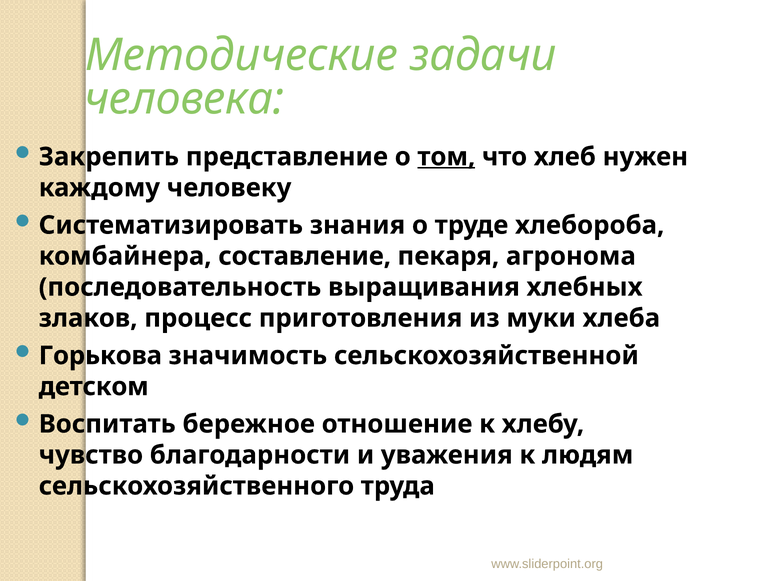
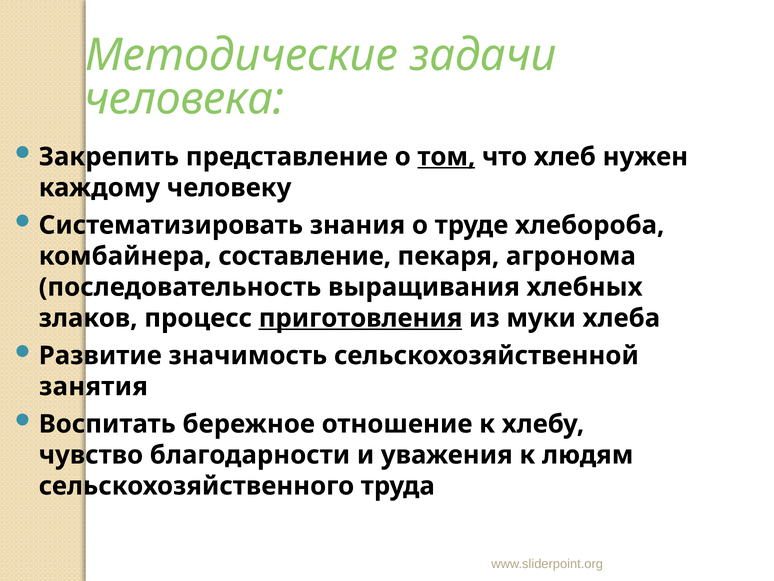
приготовления underline: none -> present
Горькова: Горькова -> Развитие
детском: детском -> занятия
